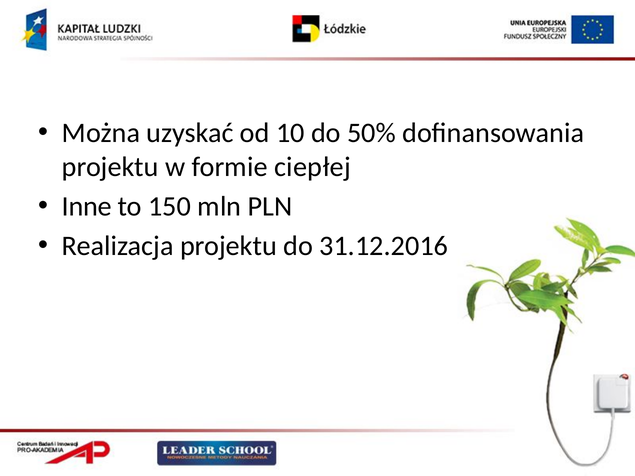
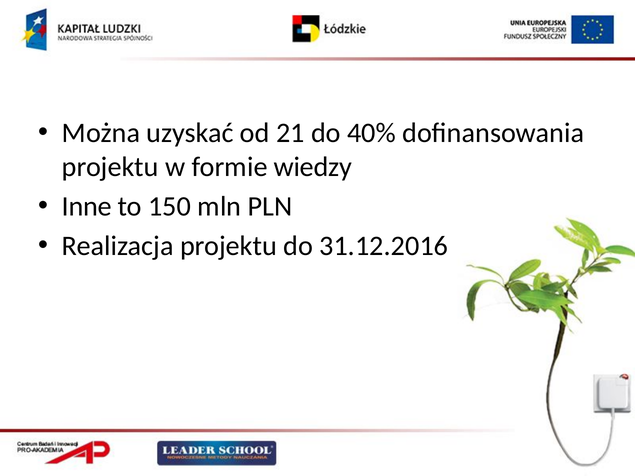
10: 10 -> 21
50%: 50% -> 40%
ciepłej: ciepłej -> wiedzy
